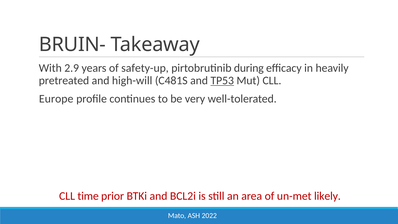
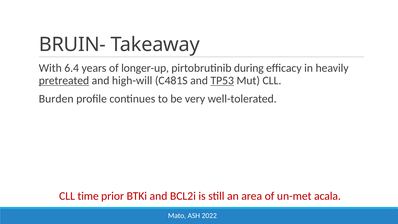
2.9: 2.9 -> 6.4
safety-up: safety-up -> longer-up
pretreated underline: none -> present
Europe: Europe -> Burden
likely: likely -> acala
